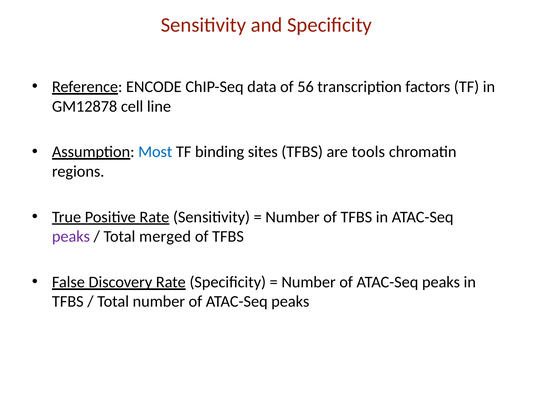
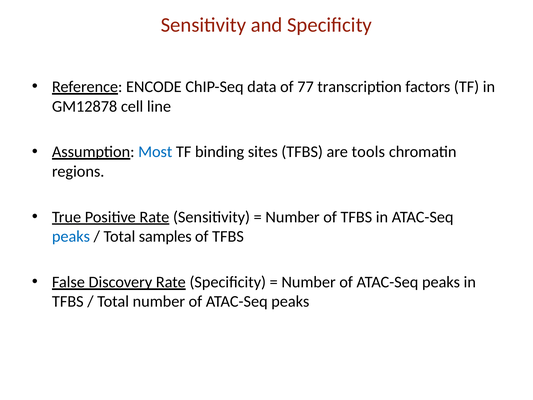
56: 56 -> 77
peaks at (71, 236) colour: purple -> blue
merged: merged -> samples
